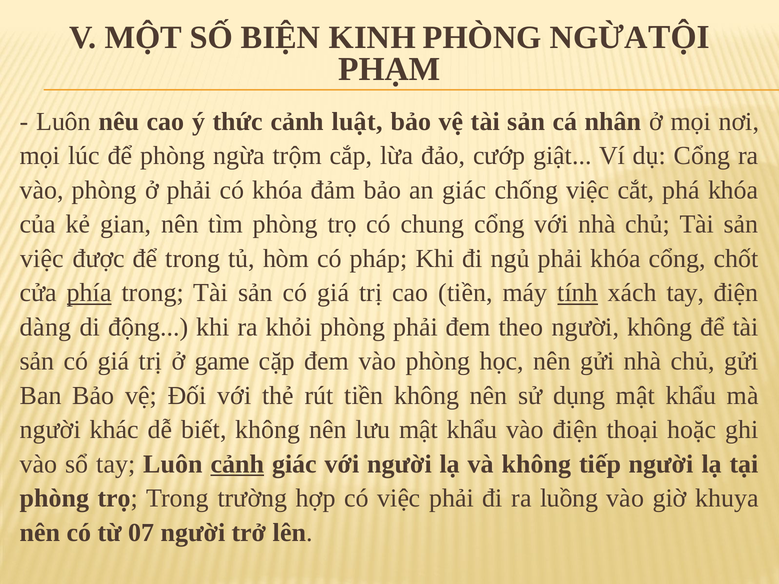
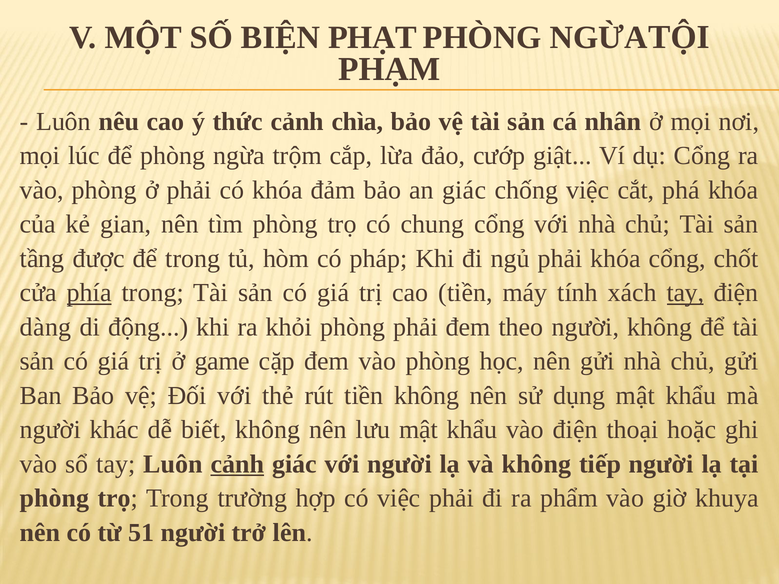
KINH: KINH -> PHẠT
luật: luật -> chìa
việc at (42, 259): việc -> tầng
tính underline: present -> none
tay at (685, 293) underline: none -> present
luồng: luồng -> phẩm
07: 07 -> 51
